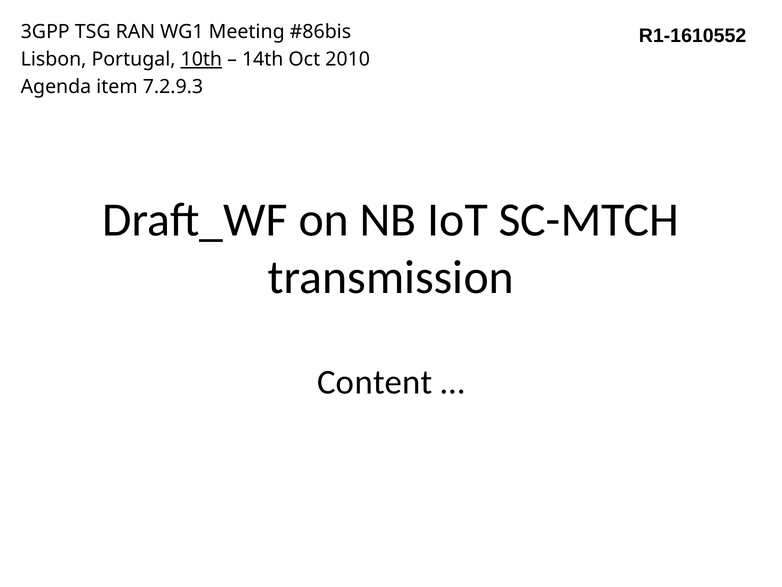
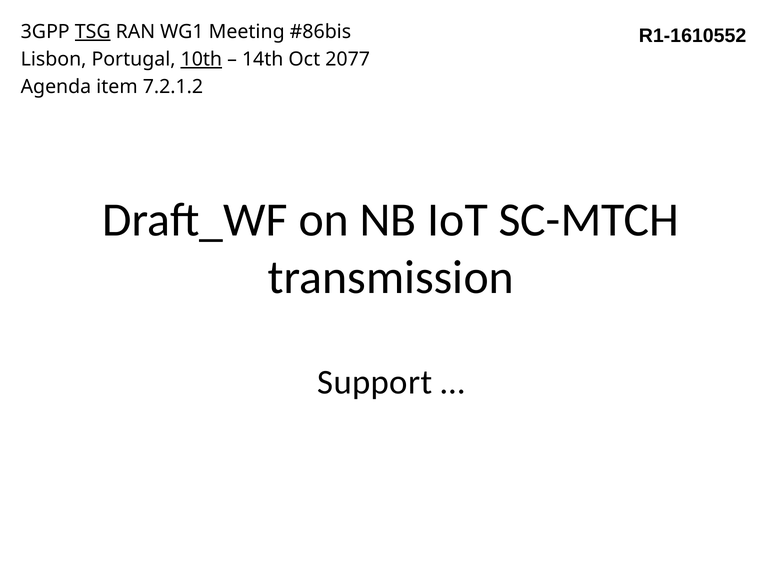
TSG underline: none -> present
2010: 2010 -> 2077
7.2.9.3: 7.2.9.3 -> 7.2.1.2
Content: Content -> Support
